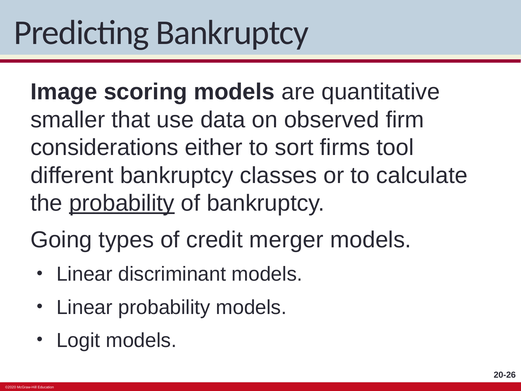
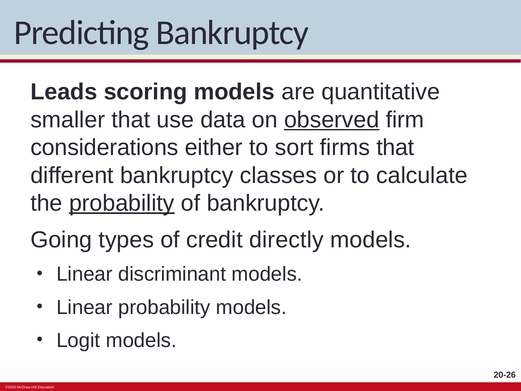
Image: Image -> Leads
observed underline: none -> present
firms tool: tool -> that
merger: merger -> directly
